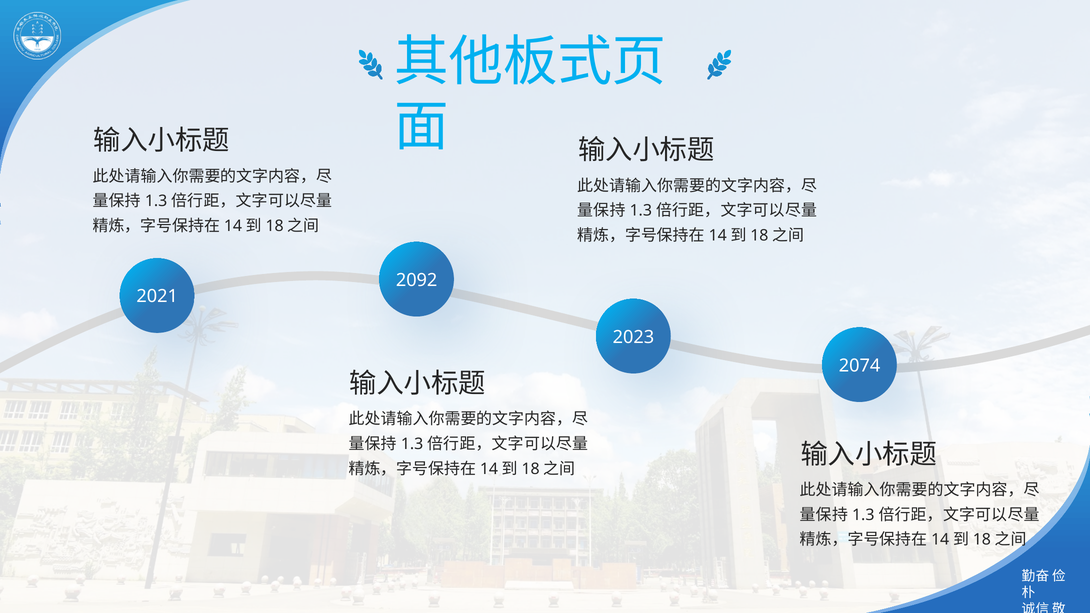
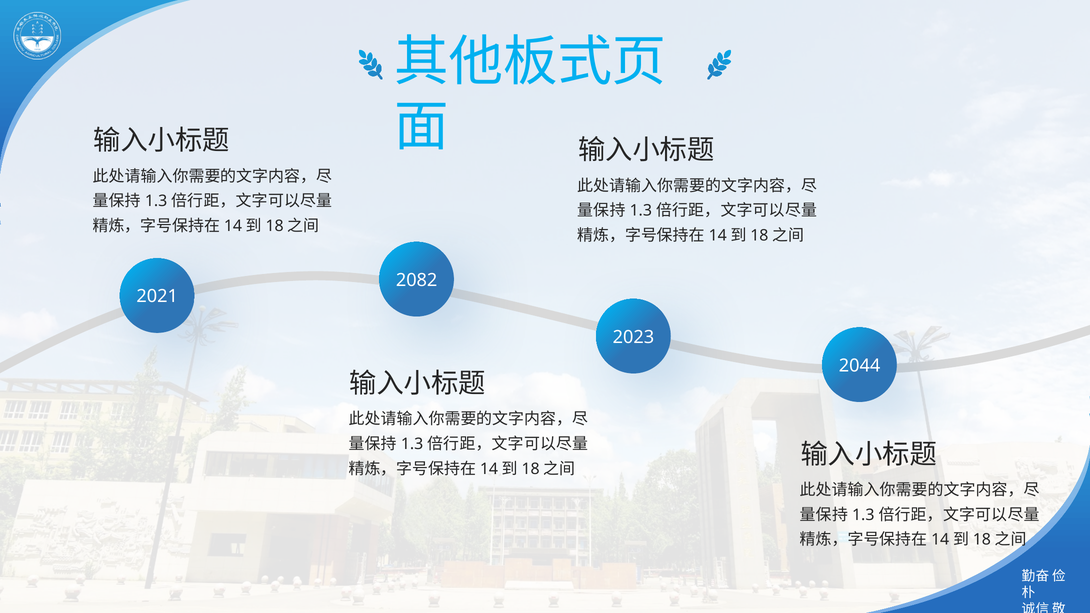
2092: 2092 -> 2082
2074: 2074 -> 2044
